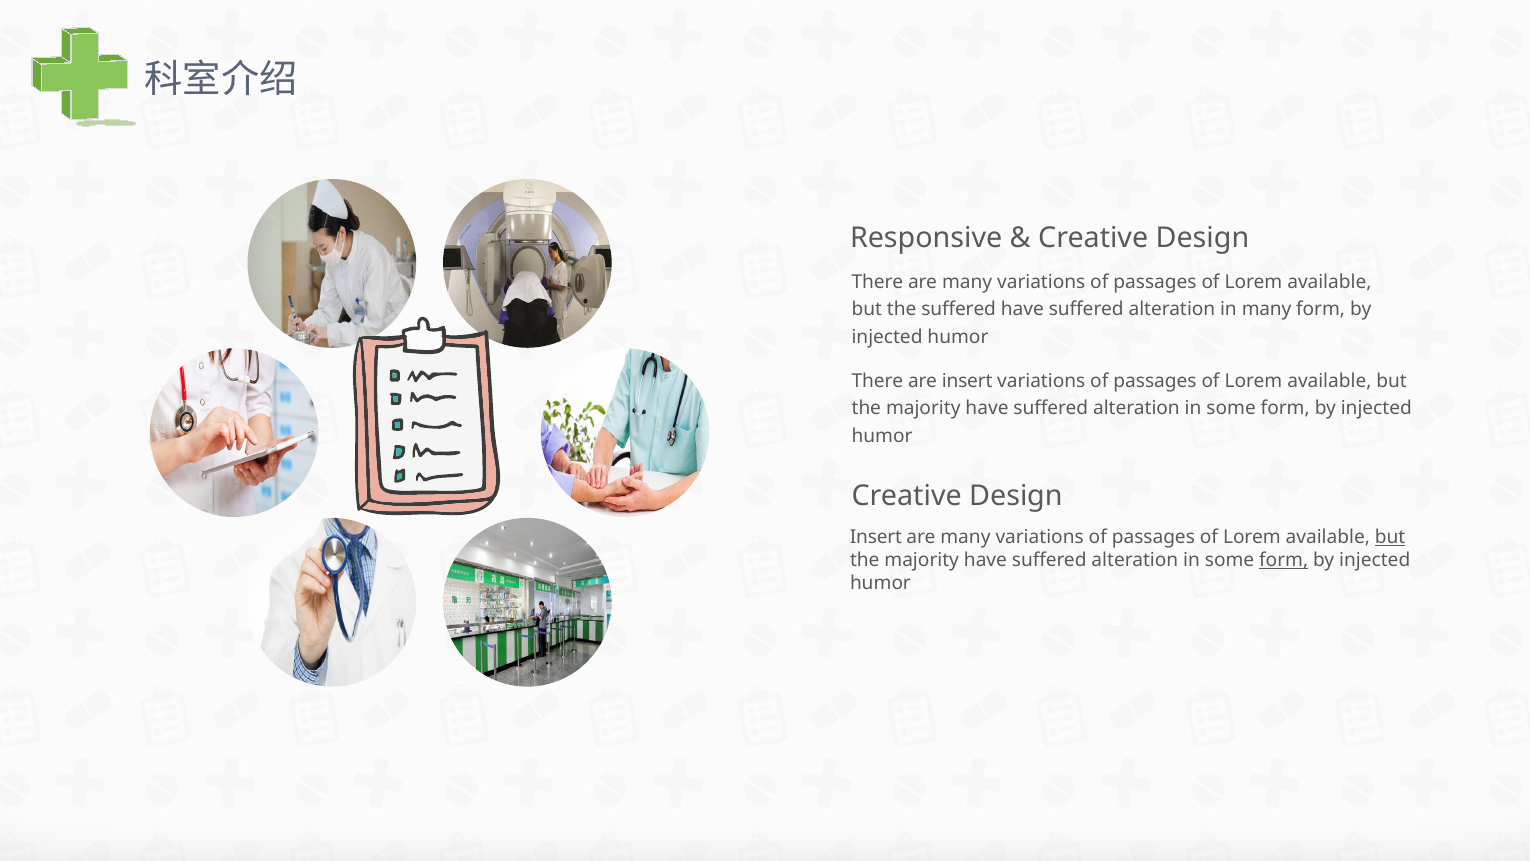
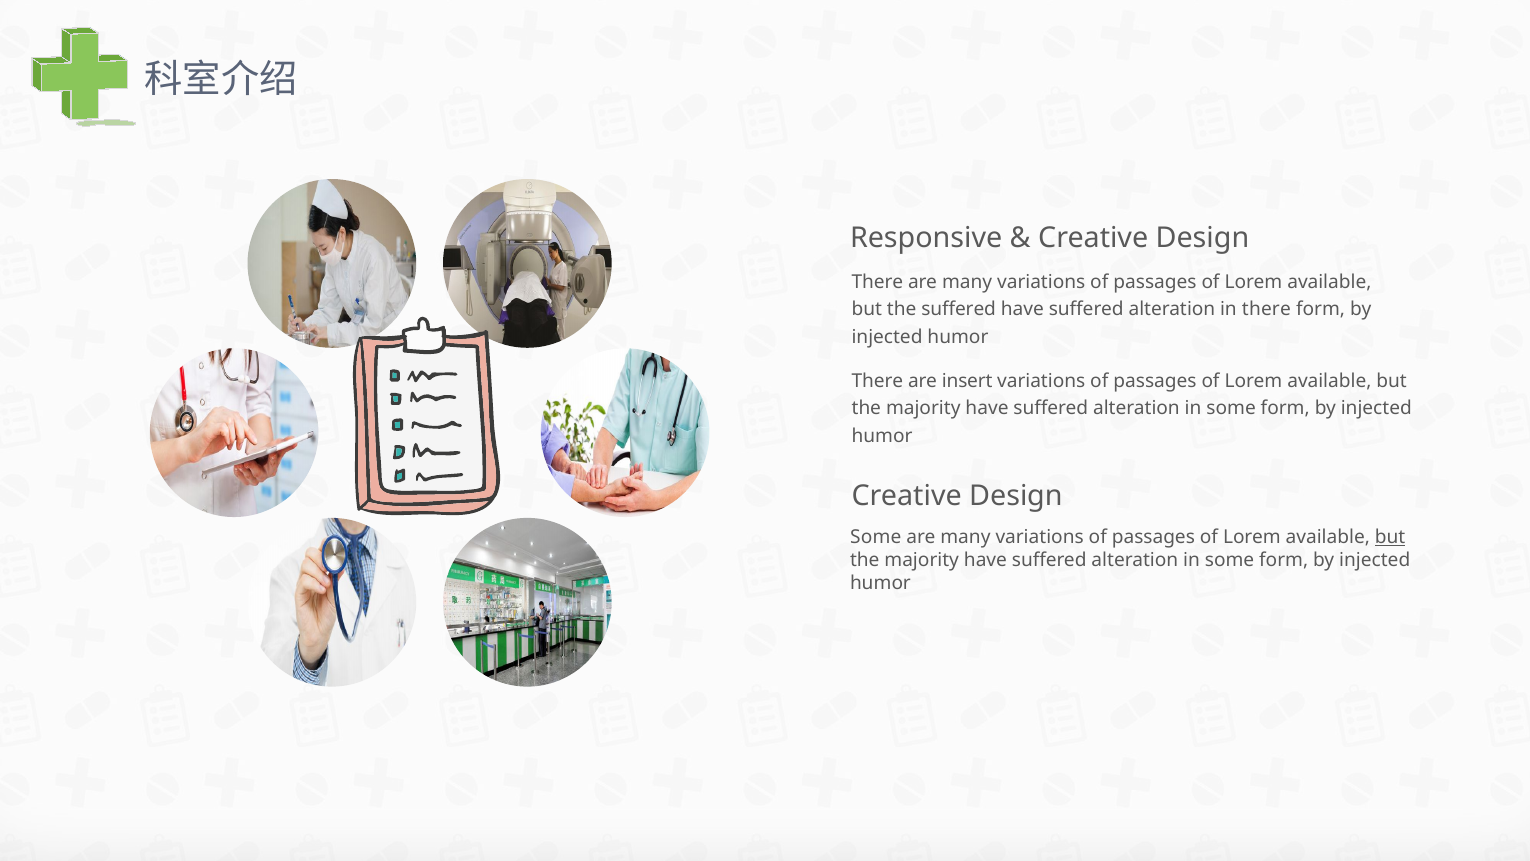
in many: many -> there
Insert at (876, 537): Insert -> Some
form at (1284, 560) underline: present -> none
